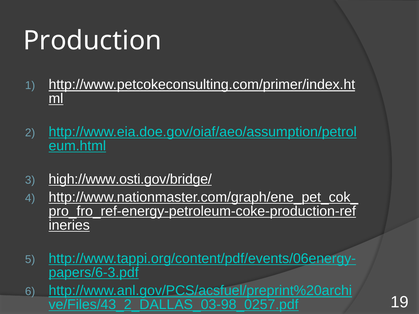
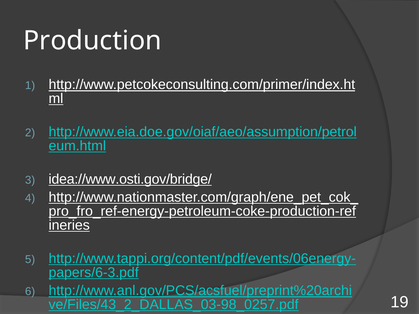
high://www.osti.gov/bridge/: high://www.osti.gov/bridge/ -> idea://www.osti.gov/bridge/
